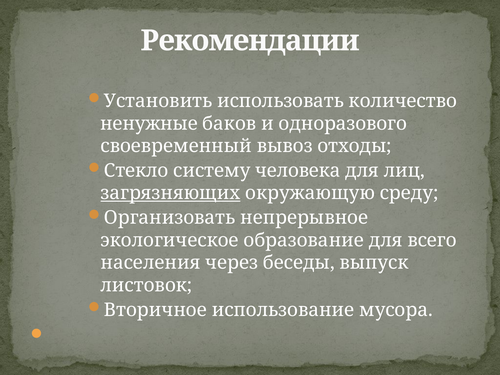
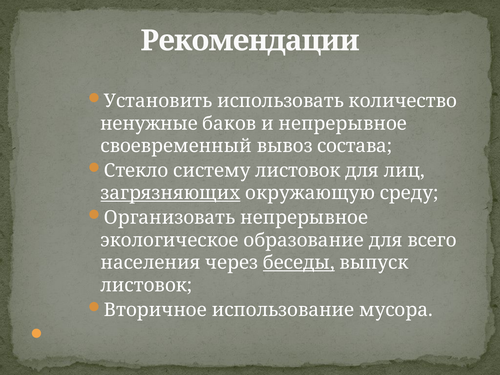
и одноразового: одноразового -> непрерывное
отходы: отходы -> состава
систему человека: человека -> листовок
беседы underline: none -> present
